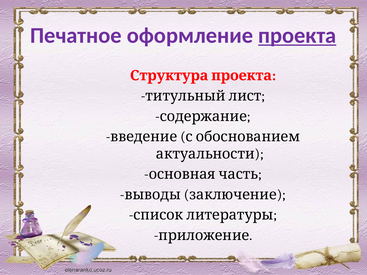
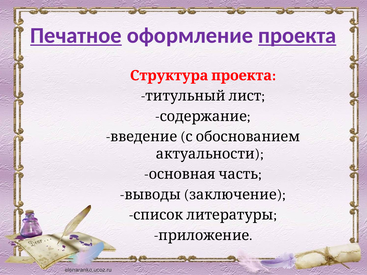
Печатное underline: none -> present
